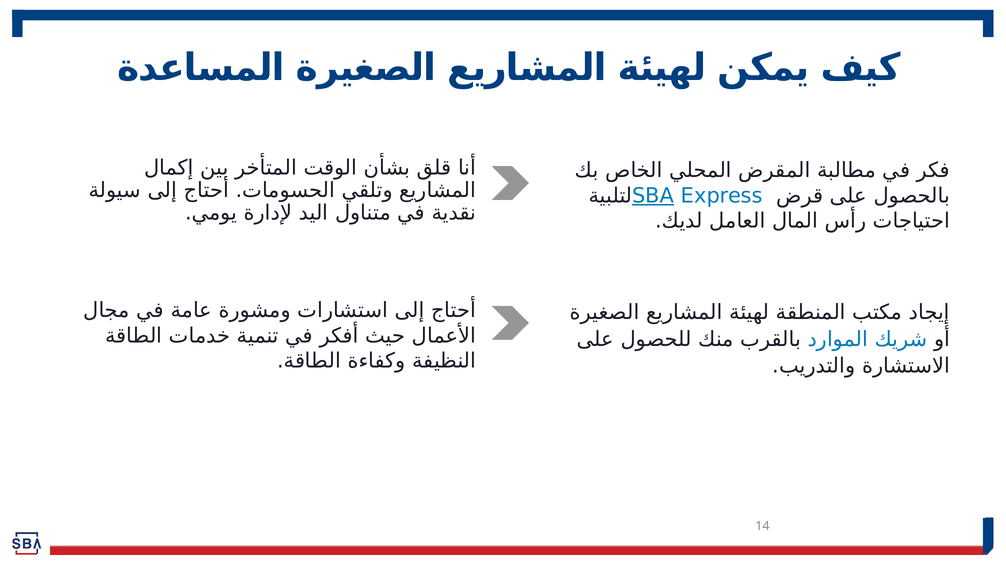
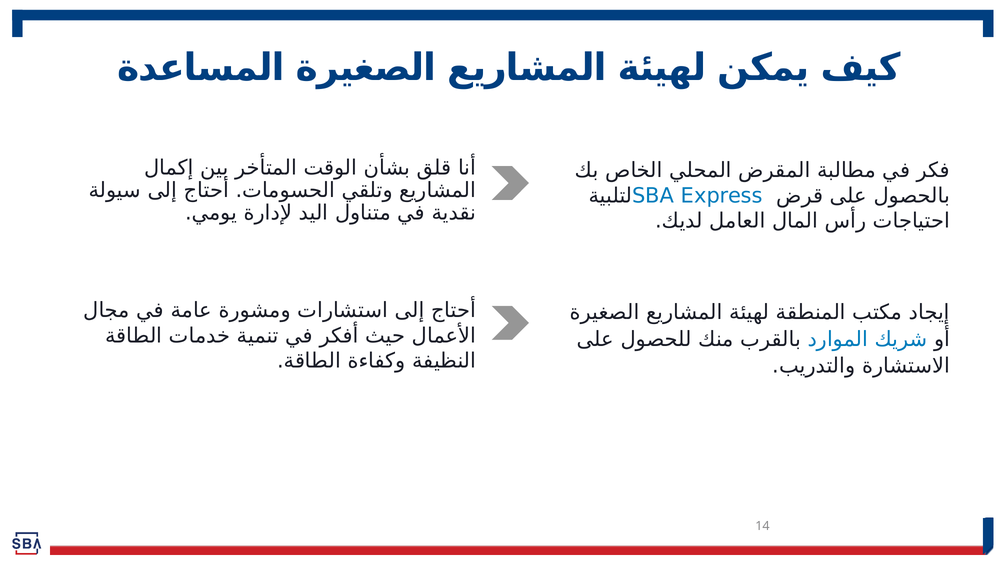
SBA underline: present -> none
